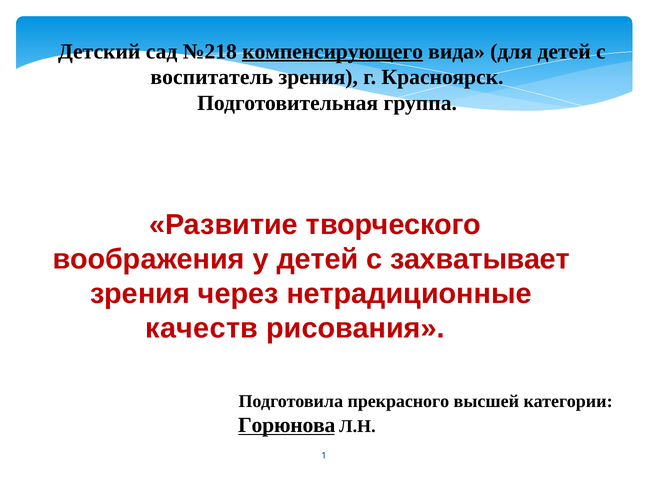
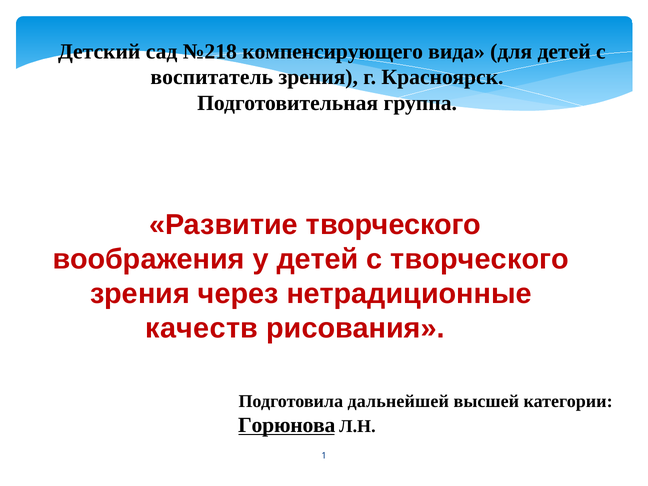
компенсирующего underline: present -> none
с захватывает: захватывает -> творческого
прекрасного: прекрасного -> дальнейшей
